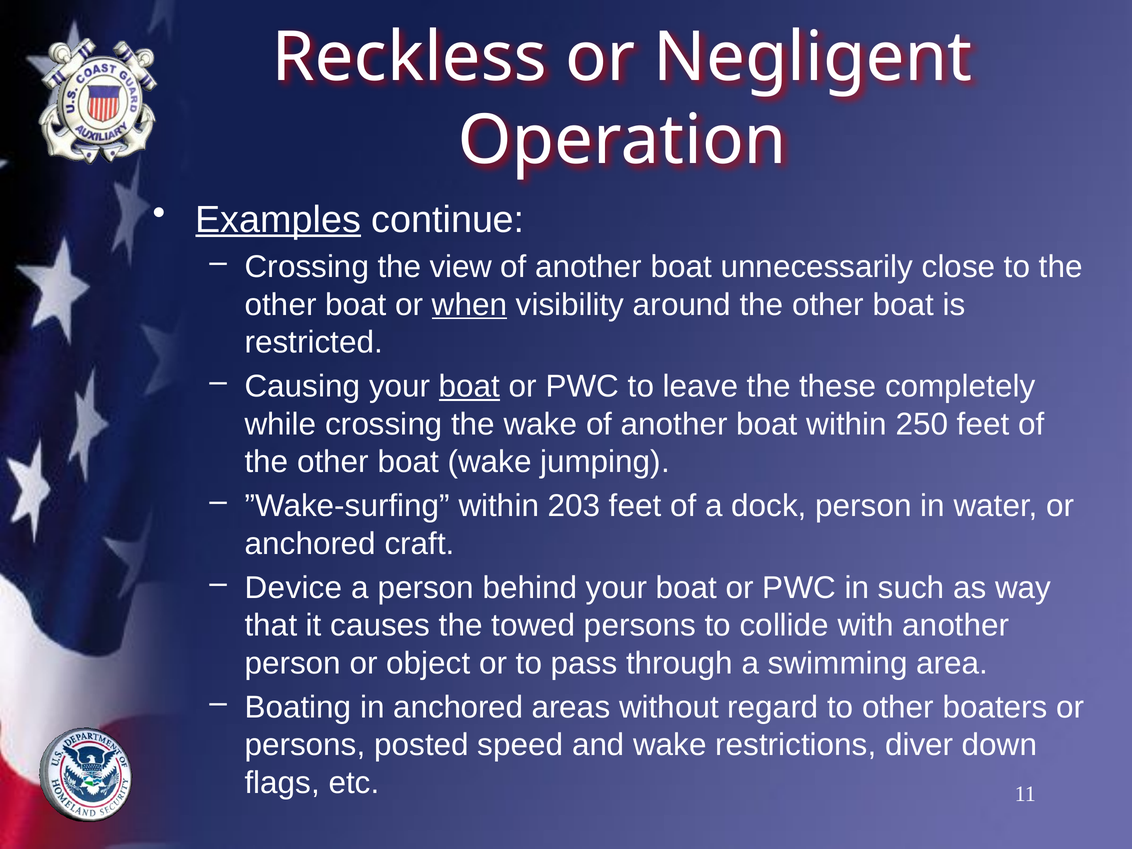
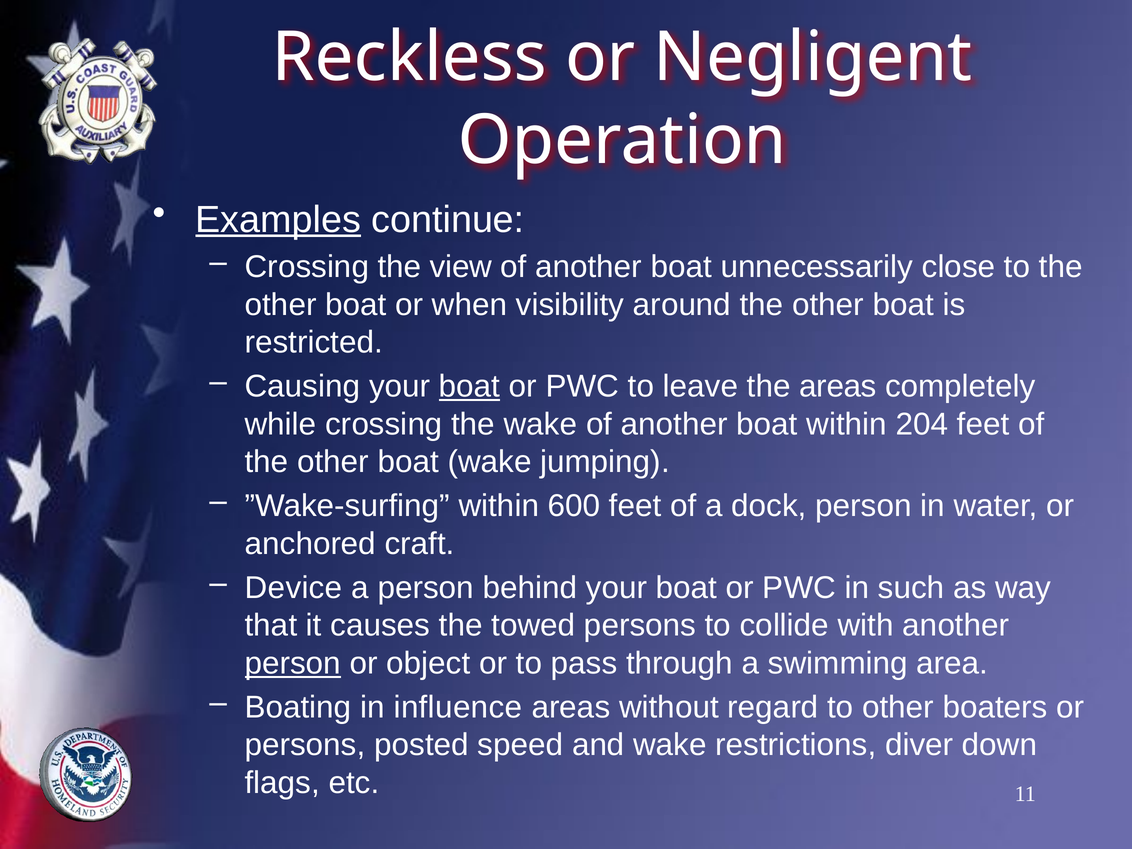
when underline: present -> none
the these: these -> areas
250: 250 -> 204
203: 203 -> 600
person at (293, 663) underline: none -> present
in anchored: anchored -> influence
